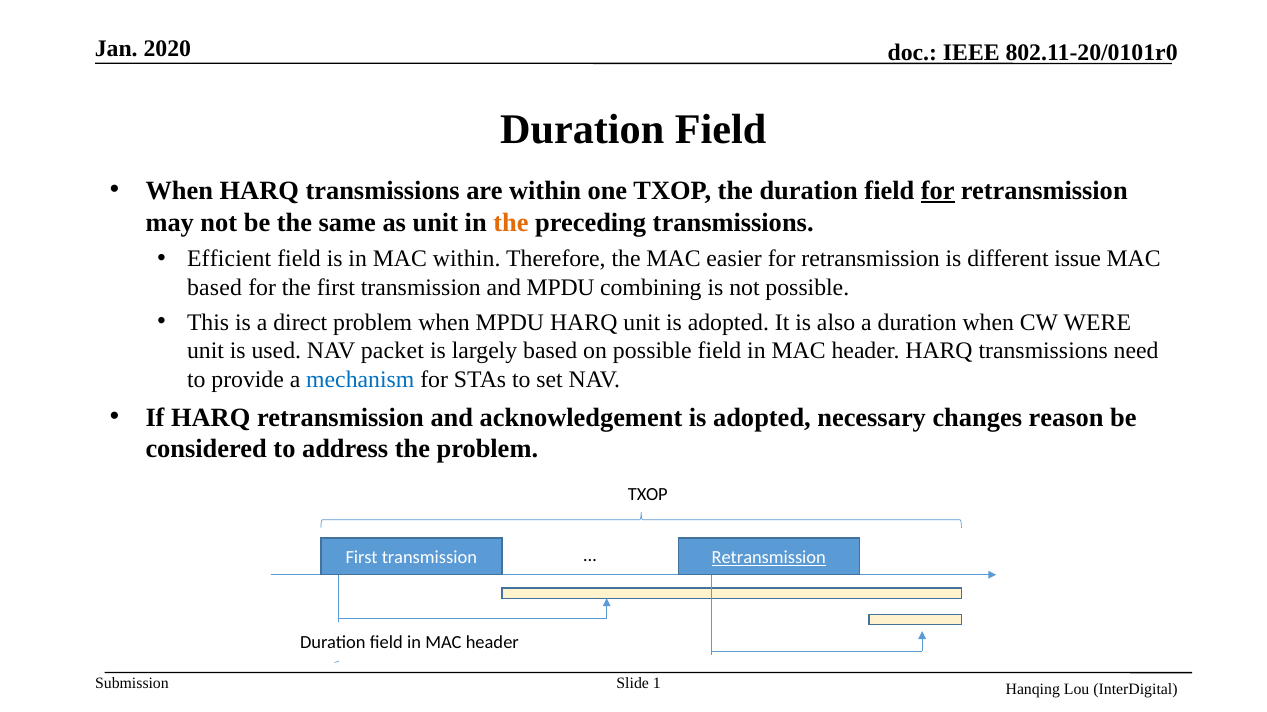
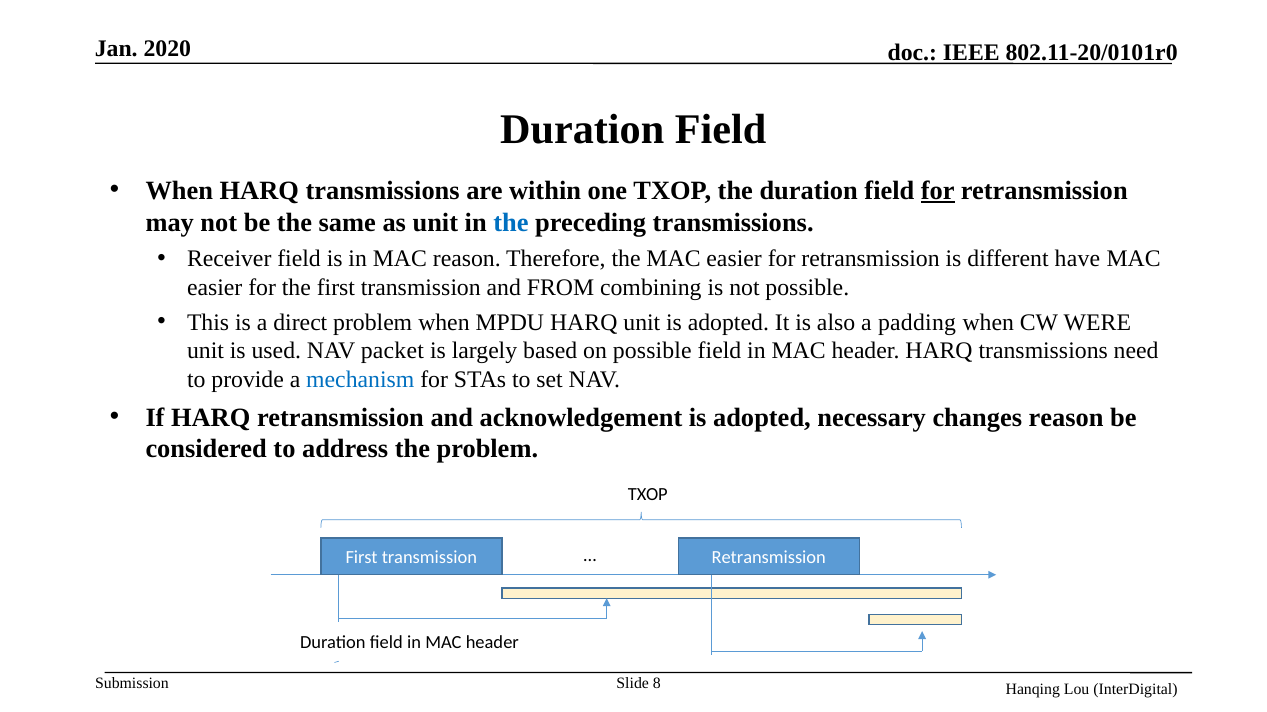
the at (511, 223) colour: orange -> blue
Efficient: Efficient -> Receiver
MAC within: within -> reason
issue: issue -> have
based at (215, 288): based -> easier
and MPDU: MPDU -> FROM
a duration: duration -> padding
Retransmission at (769, 558) underline: present -> none
1: 1 -> 8
